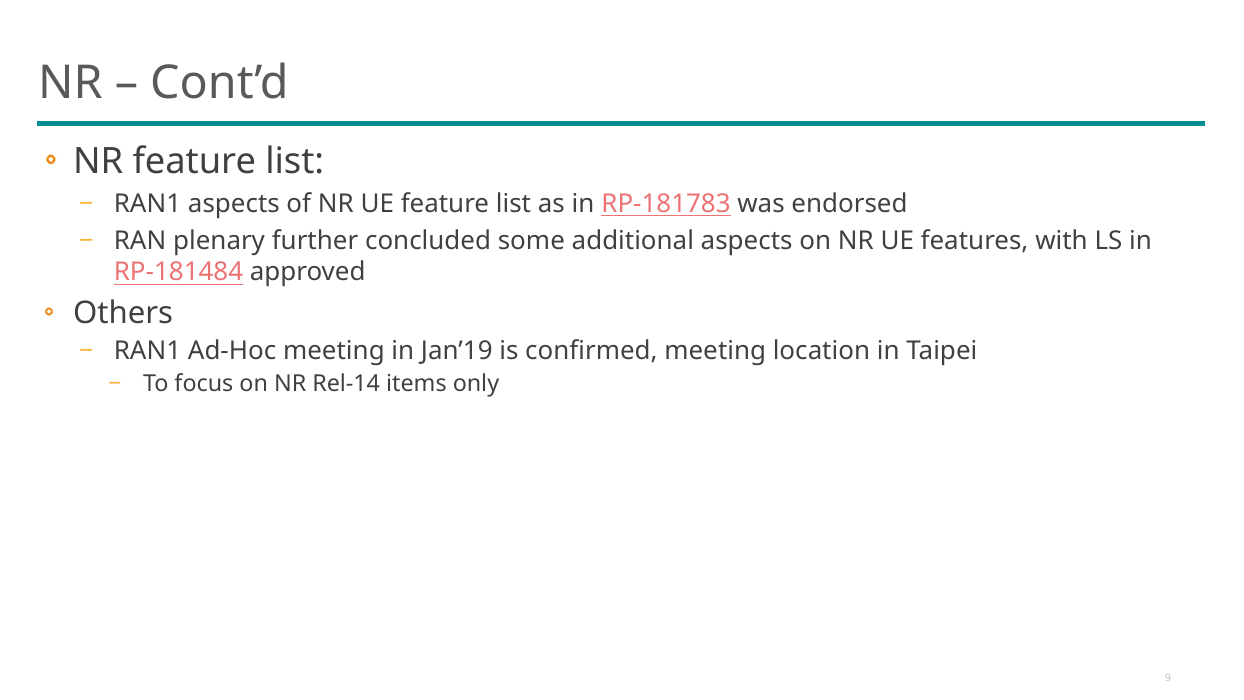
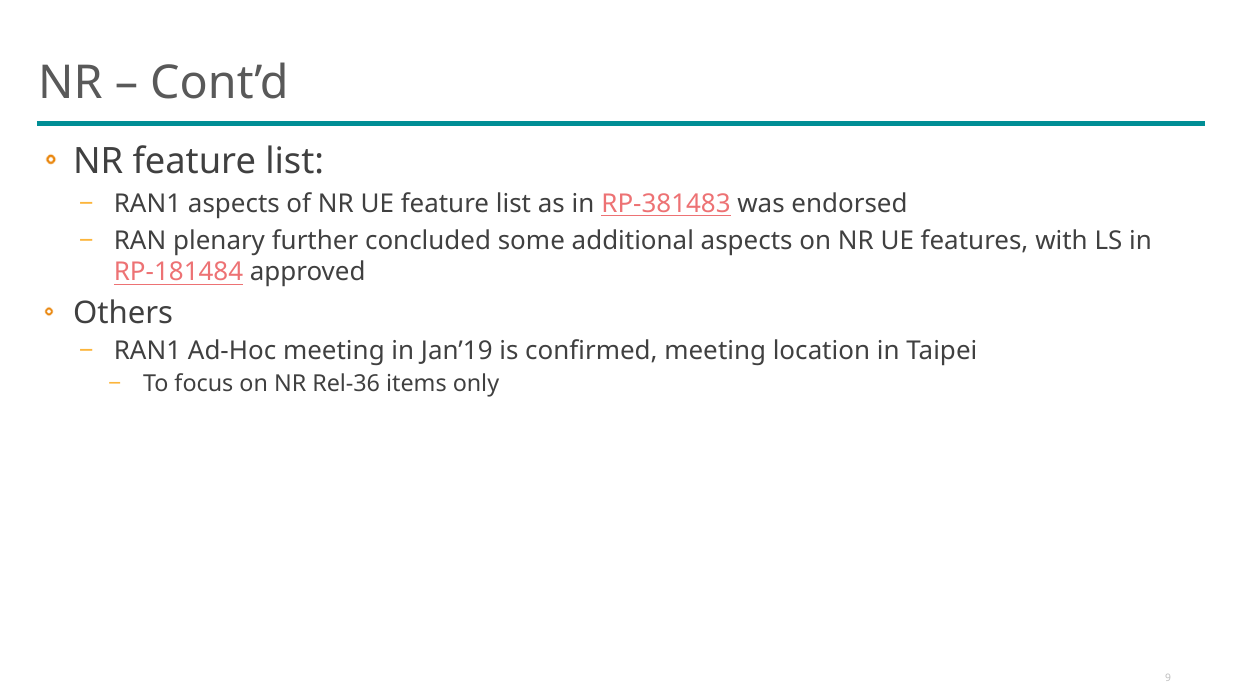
RP-181783: RP-181783 -> RP-381483
Rel-14: Rel-14 -> Rel-36
